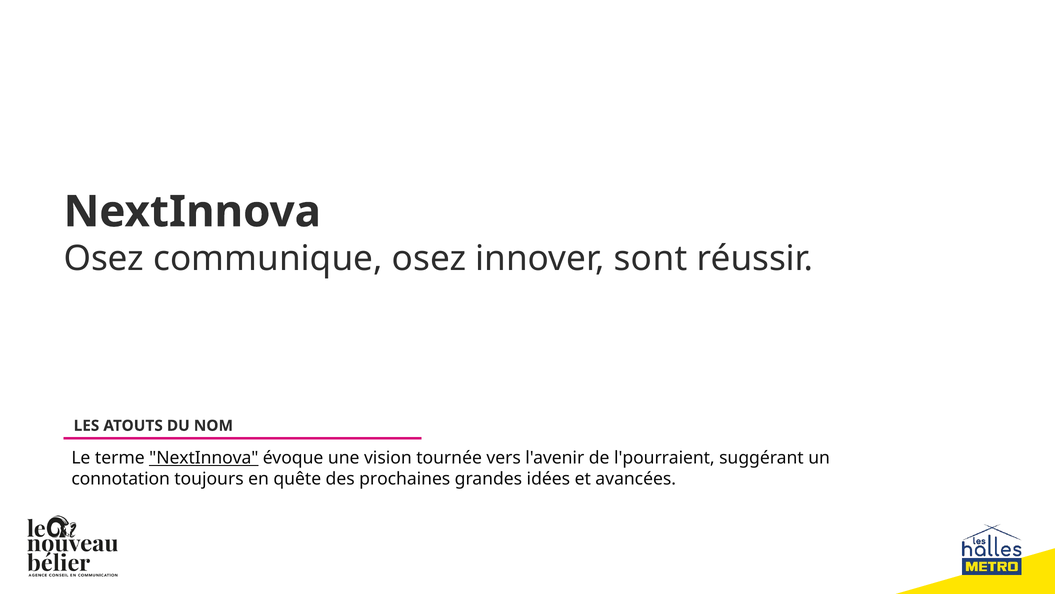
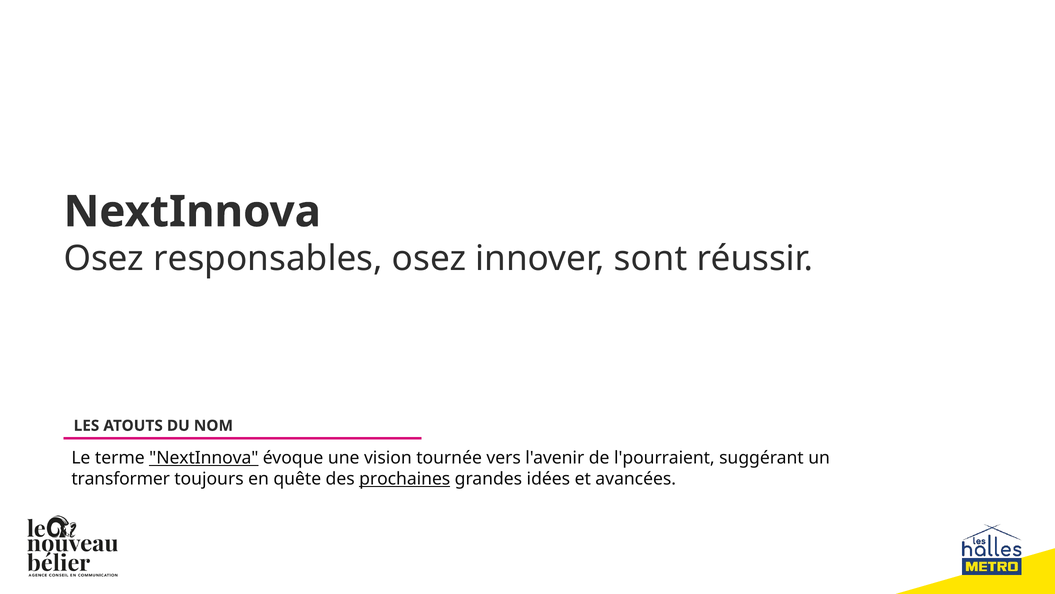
communique: communique -> responsables
connotation: connotation -> transformer
prochaines underline: none -> present
